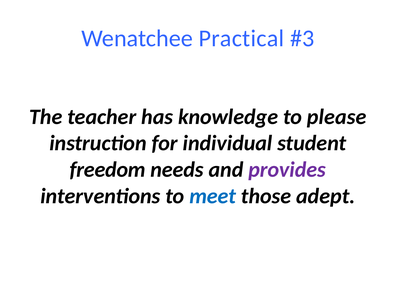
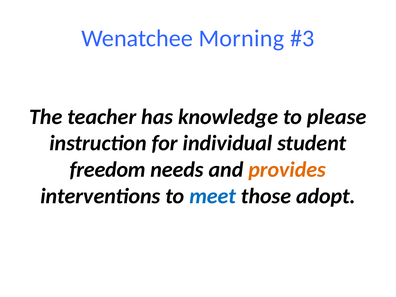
Practical: Practical -> Morning
provides colour: purple -> orange
adept: adept -> adopt
